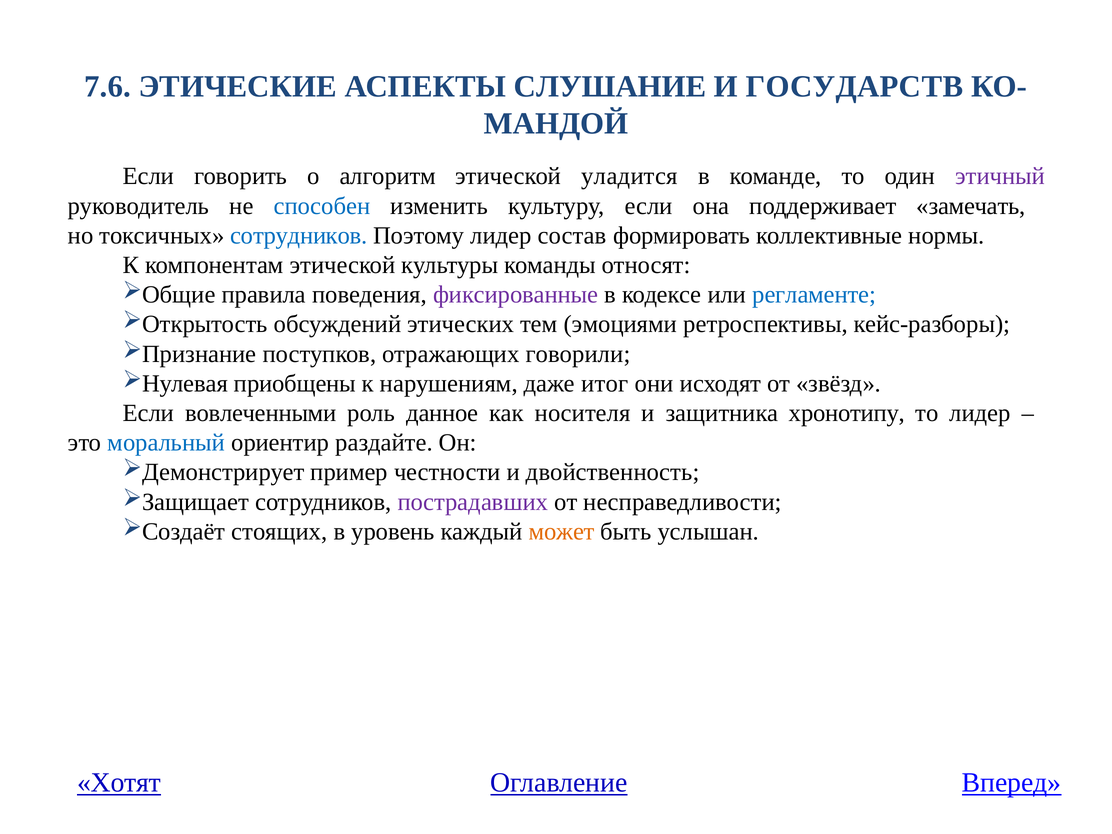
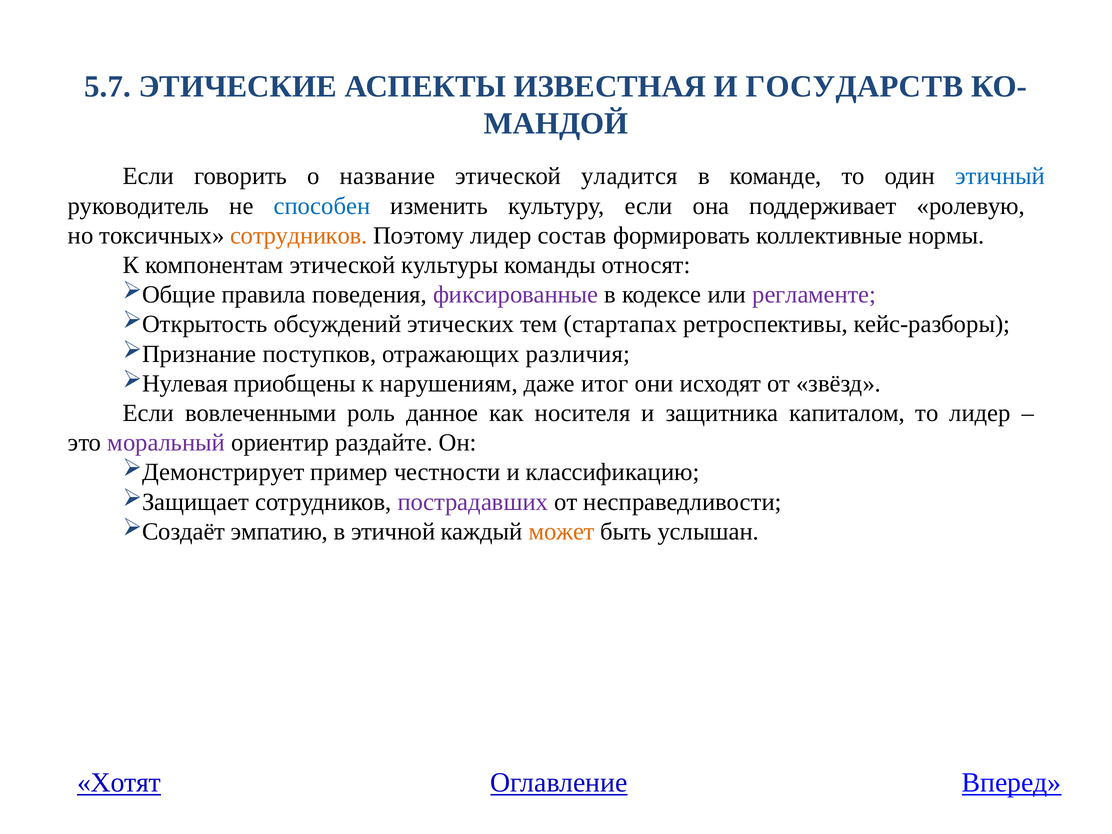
7.6: 7.6 -> 5.7
СЛУШАНИЕ: СЛУШАНИЕ -> ИЗВЕСТНАЯ
алгоритм: алгоритм -> название
этичный colour: purple -> blue
замечать: замечать -> ролевую
сотрудников at (299, 236) colour: blue -> orange
регламенте colour: blue -> purple
эмоциями: эмоциями -> стартапах
говорили: говорили -> различия
хронотипу: хронотипу -> капиталом
моральный colour: blue -> purple
двойственность: двойственность -> классификацию
стоящих: стоящих -> эмпатию
уровень: уровень -> этичной
